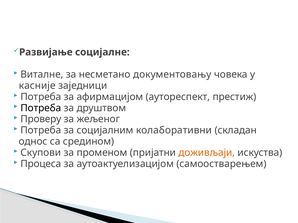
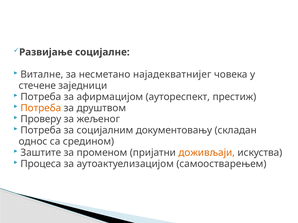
документовању: документовању -> најадекватнијег
касније: касније -> стечене
Потреба at (41, 108) colour: black -> orange
колаборативни: колаборативни -> документовању
Скупови: Скупови -> Заштите
